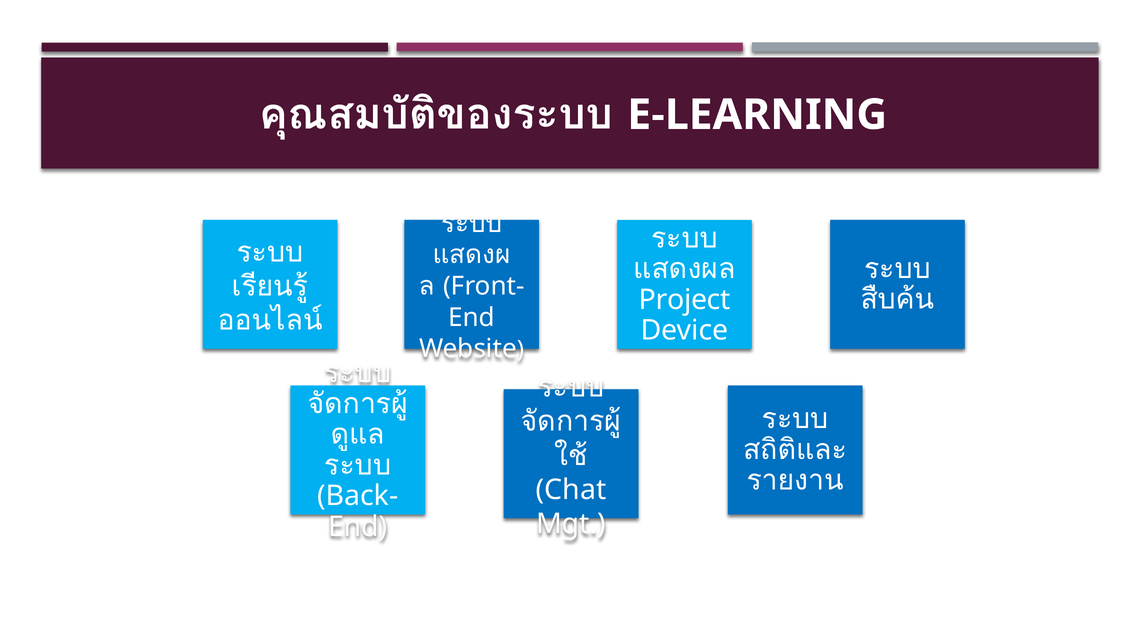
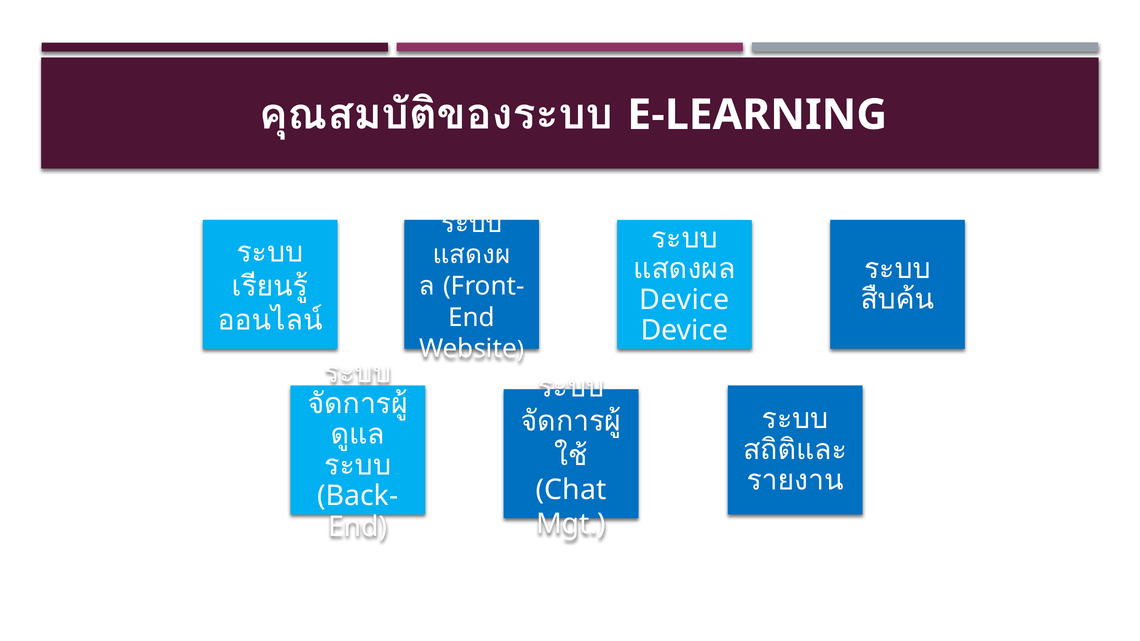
Project at (685, 300): Project -> Device
